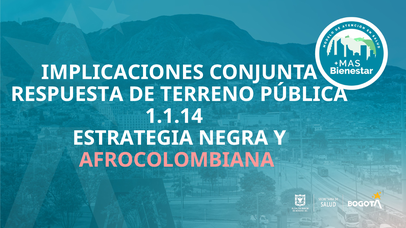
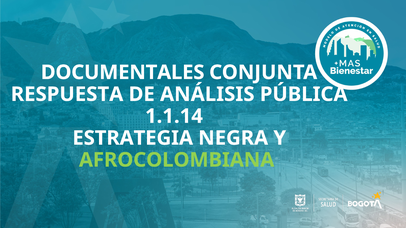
IMPLICACIONES: IMPLICACIONES -> DOCUMENTALES
TERRENO: TERRENO -> ANÁLISIS
AFROCOLOMBIANA colour: pink -> light green
